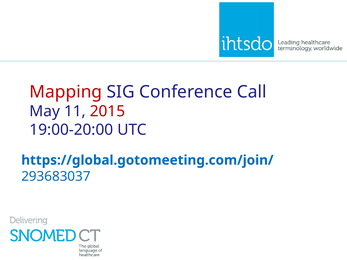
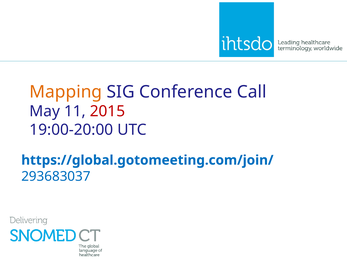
Mapping colour: red -> orange
